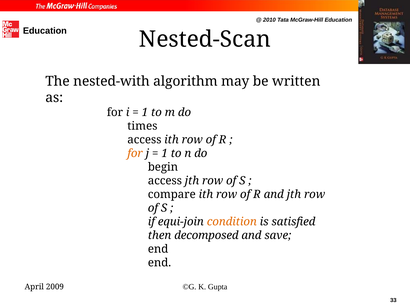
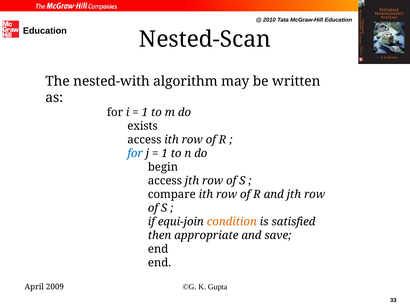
times: times -> exists
for at (135, 154) colour: orange -> blue
decomposed: decomposed -> appropriate
